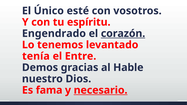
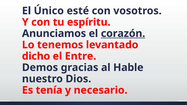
Engendrado: Engendrado -> Anunciamos
tenía: tenía -> dicho
fama: fama -> tenía
necesario underline: present -> none
